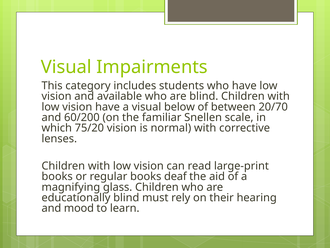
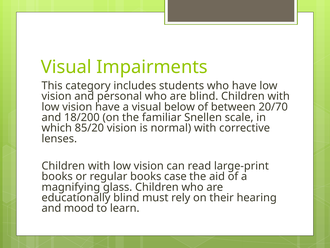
available: available -> personal
60/200: 60/200 -> 18/200
75/20: 75/20 -> 85/20
deaf: deaf -> case
